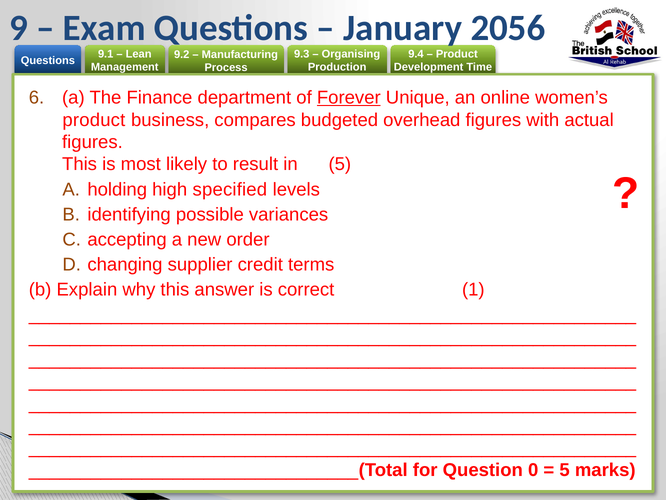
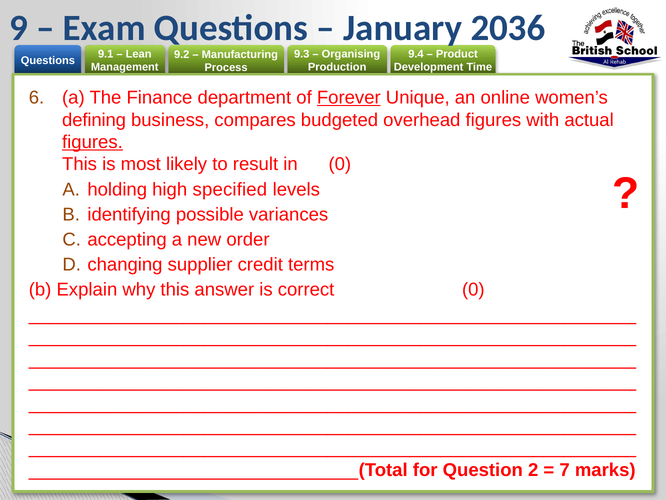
2056: 2056 -> 2036
product at (94, 120): product -> defining
figures at (92, 142) underline: none -> present
in 5: 5 -> 0
correct 1: 1 -> 0
0: 0 -> 2
5 at (565, 470): 5 -> 7
